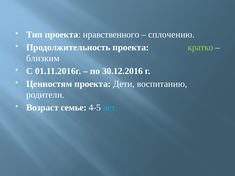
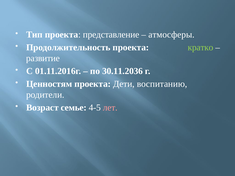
нравственного: нравственного -> представление
сплочению: сплочению -> атмосферы
близким: близким -> развитие
30.12.2016: 30.12.2016 -> 30.11.2036
лет colour: light blue -> pink
